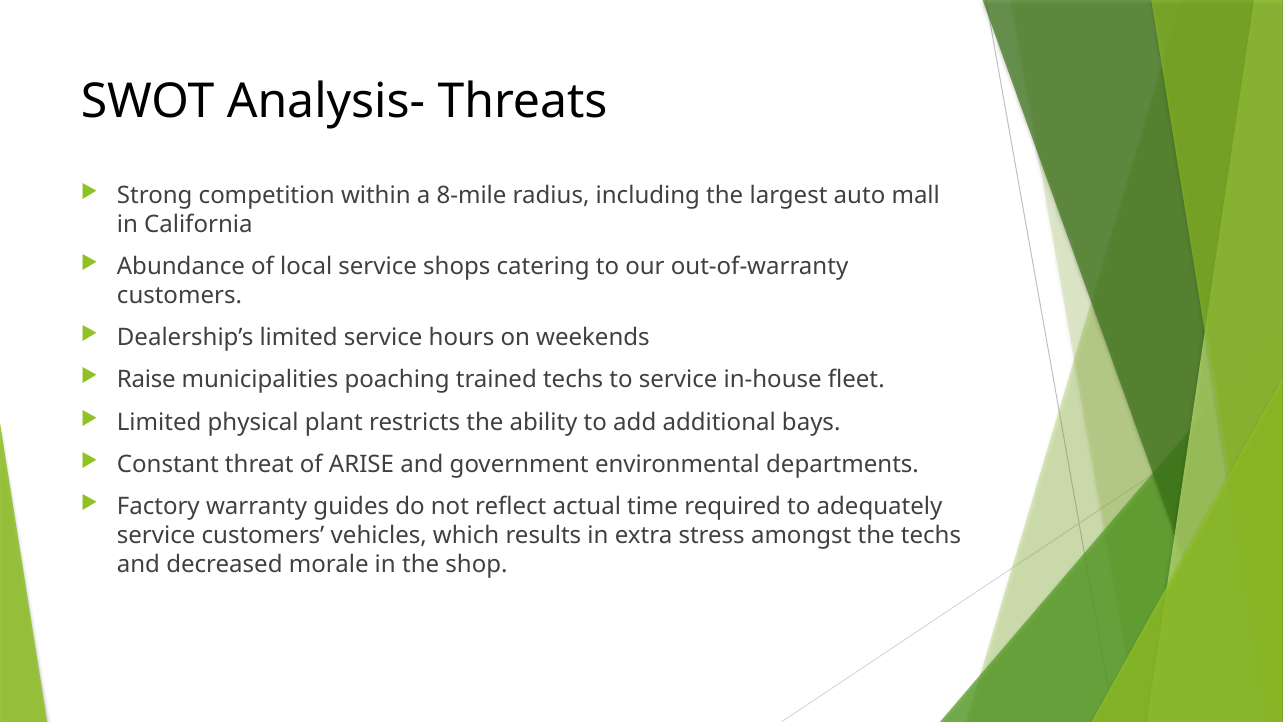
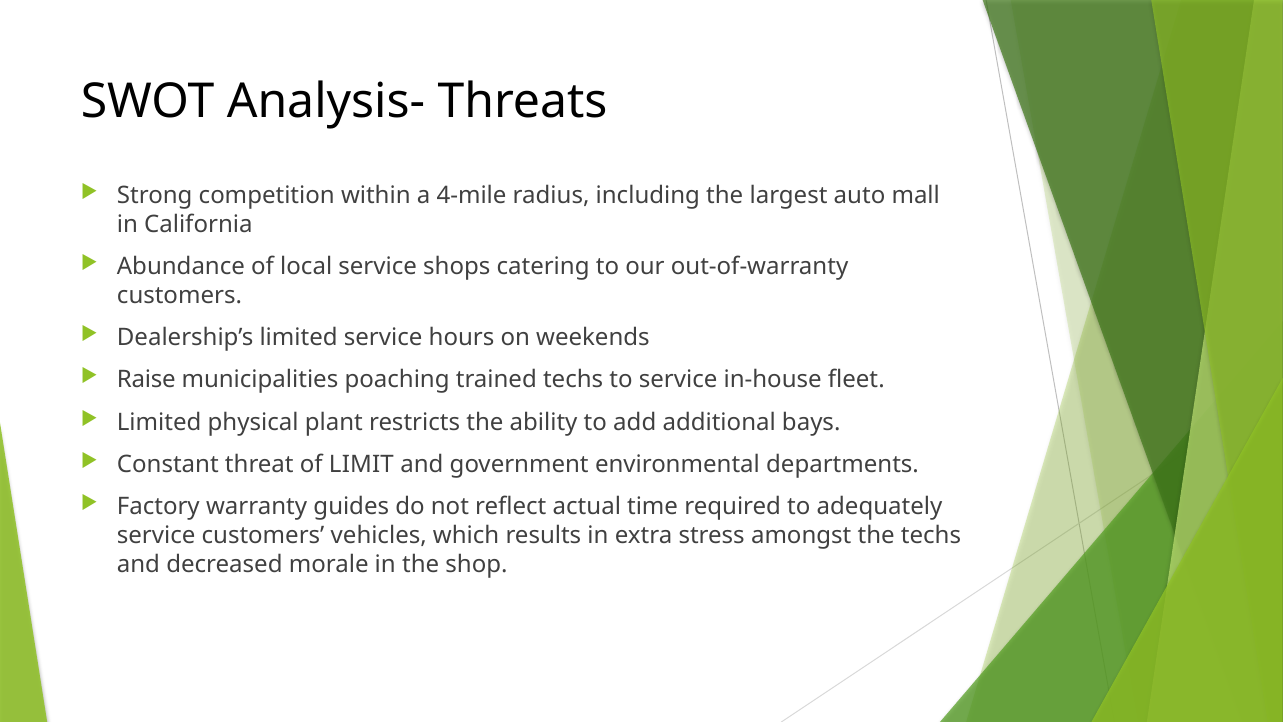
8-mile: 8-mile -> 4-mile
ARISE: ARISE -> LIMIT
